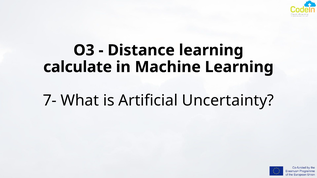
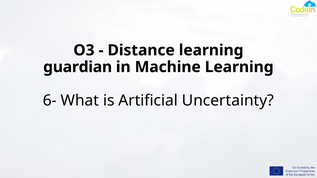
calculate: calculate -> guardian
7-: 7- -> 6-
